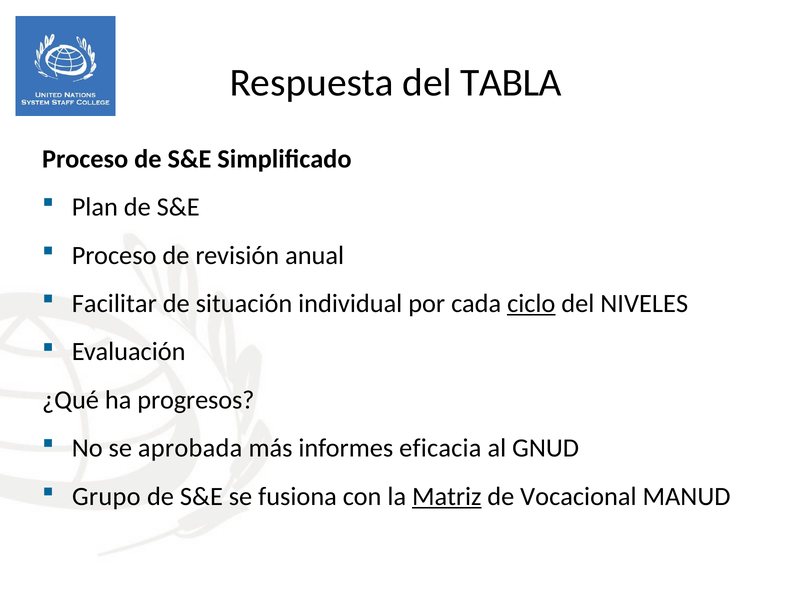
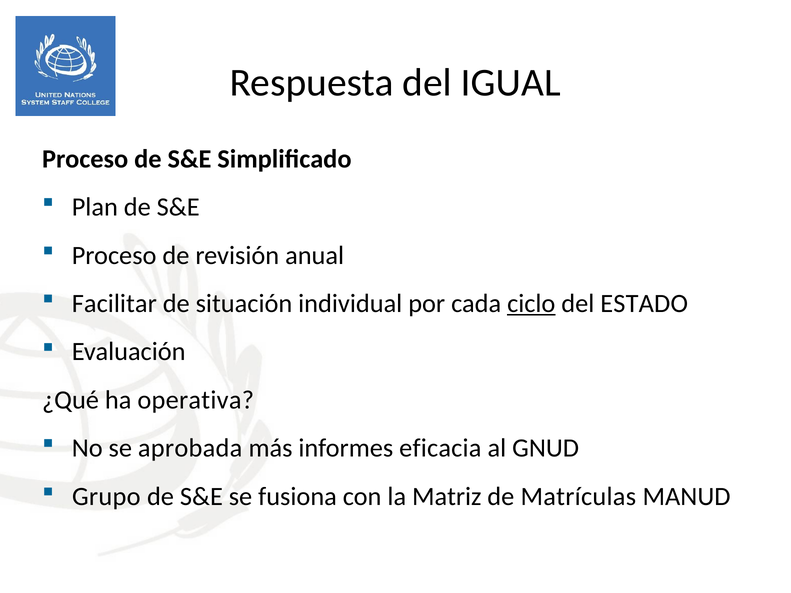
TABLA: TABLA -> IGUAL
NIVELES: NIVELES -> ESTADO
progresos: progresos -> operativa
Matriz underline: present -> none
Vocacional: Vocacional -> Matrículas
